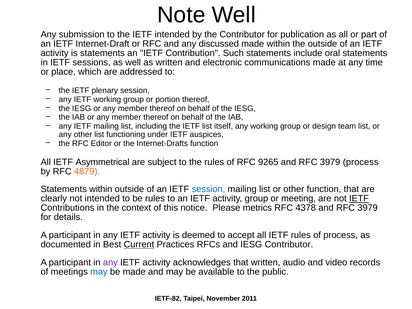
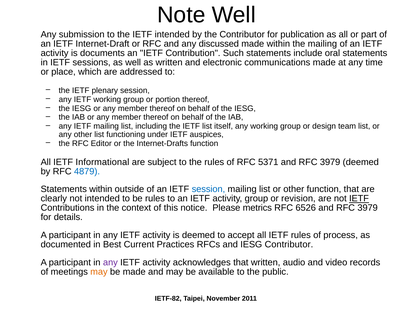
the outside: outside -> mailing
is statements: statements -> documents
Asymmetrical: Asymmetrical -> Informational
9265: 9265 -> 5371
3979 process: process -> deemed
4879 colour: orange -> blue
meeting: meeting -> revision
4378: 4378 -> 6526
Current underline: present -> none
may at (99, 272) colour: blue -> orange
